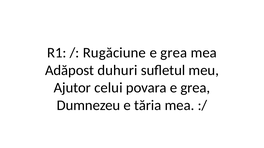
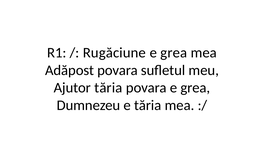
Adăpost duhuri: duhuri -> povara
Ajutor celui: celui -> tăria
